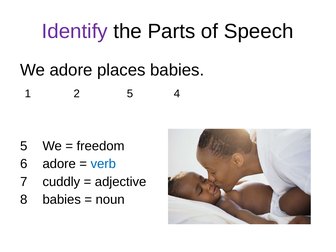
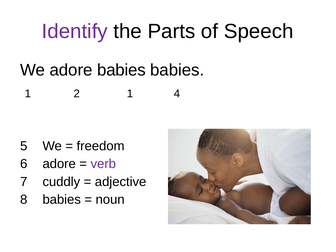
adore places: places -> babies
2 5: 5 -> 1
verb colour: blue -> purple
